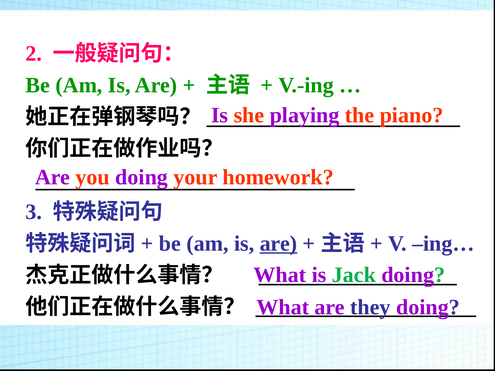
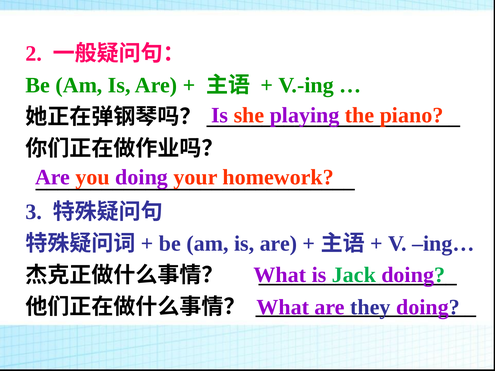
are at (279, 244) underline: present -> none
